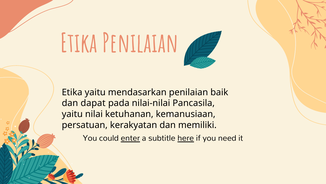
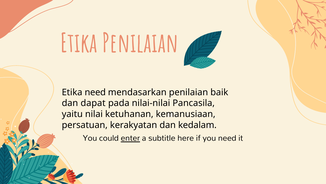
Etika yaitu: yaitu -> need
memiliki: memiliki -> kedalam
here underline: present -> none
